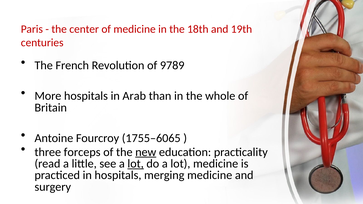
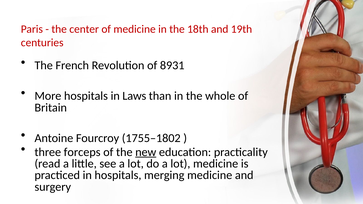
9789: 9789 -> 8931
Arab: Arab -> Laws
1755–6065: 1755–6065 -> 1755–1802
lot at (136, 164) underline: present -> none
